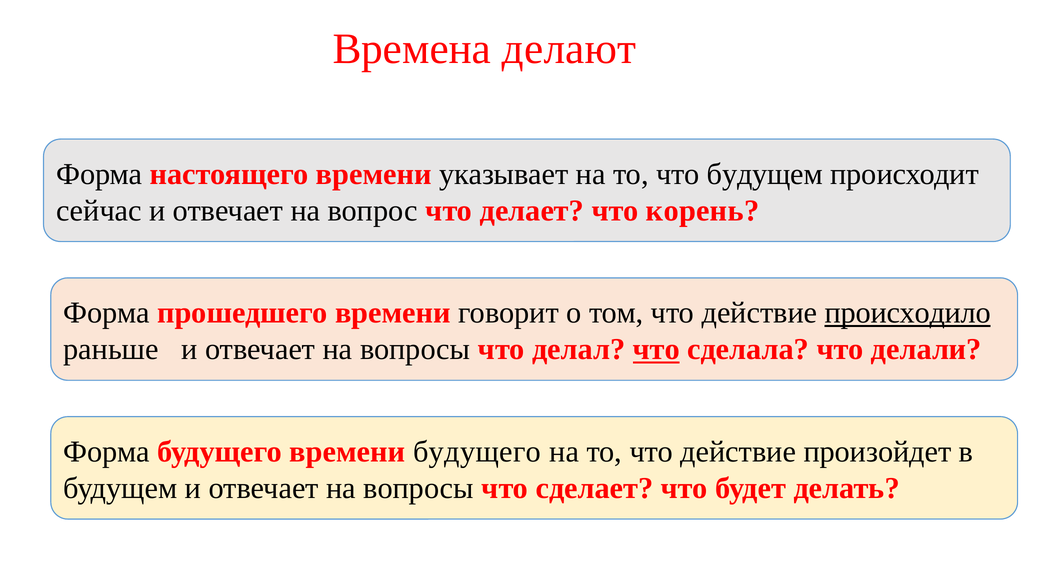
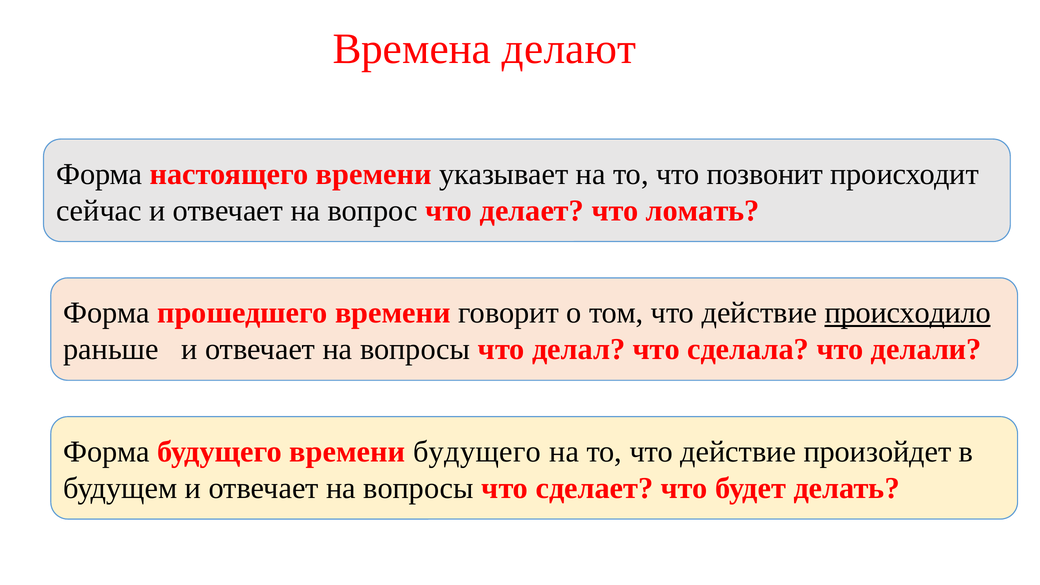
что будущем: будущем -> позвонит
корень: корень -> ломать
что at (656, 349) underline: present -> none
